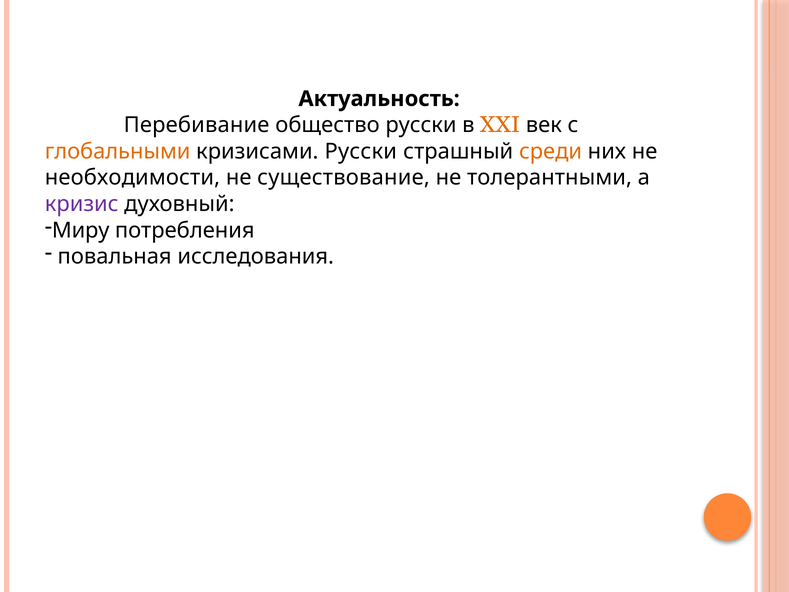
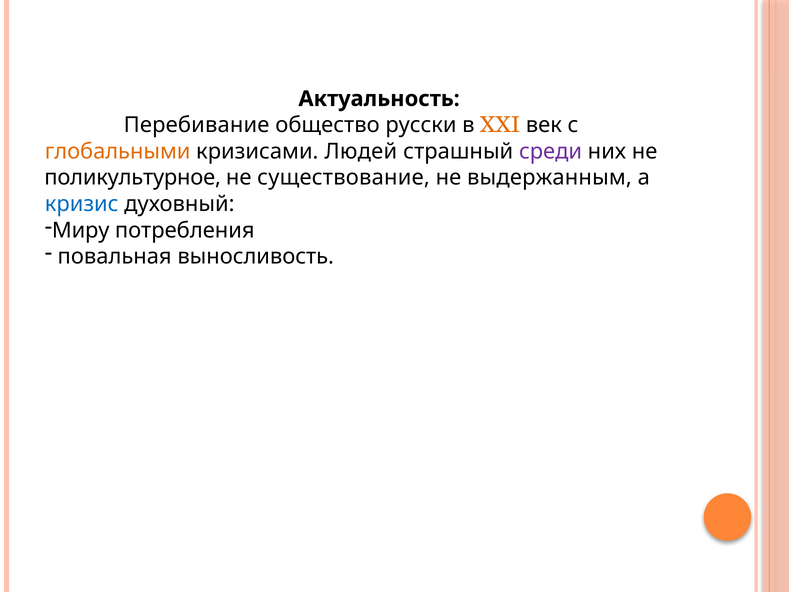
кризисами Русски: Русски -> Людей
среди colour: orange -> purple
необходимости: необходимости -> поликультурное
толерантными: толерантными -> выдержанным
кризис colour: purple -> blue
исследования: исследования -> выносливость
